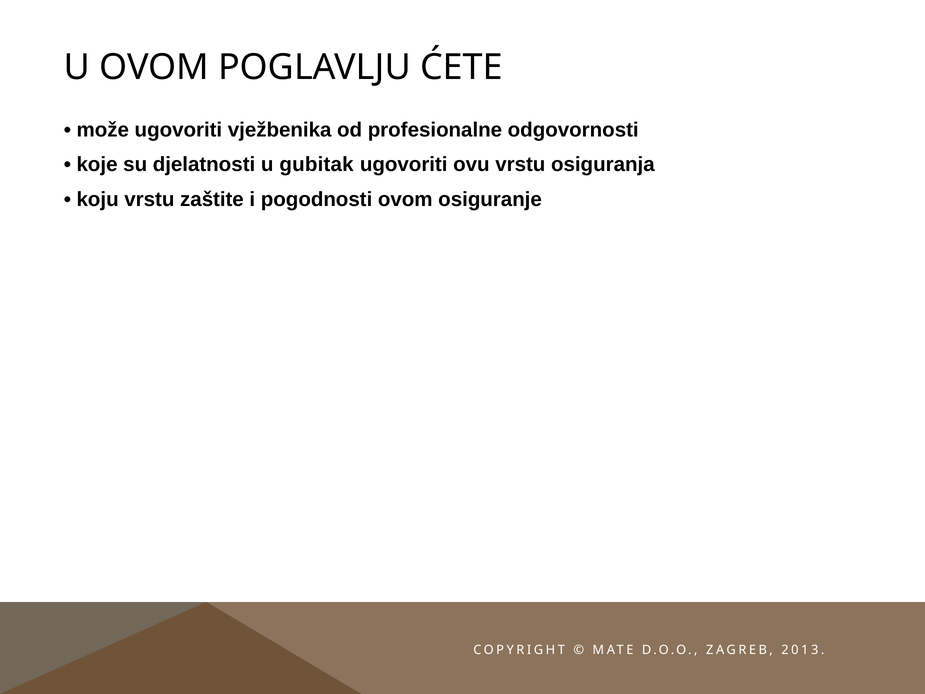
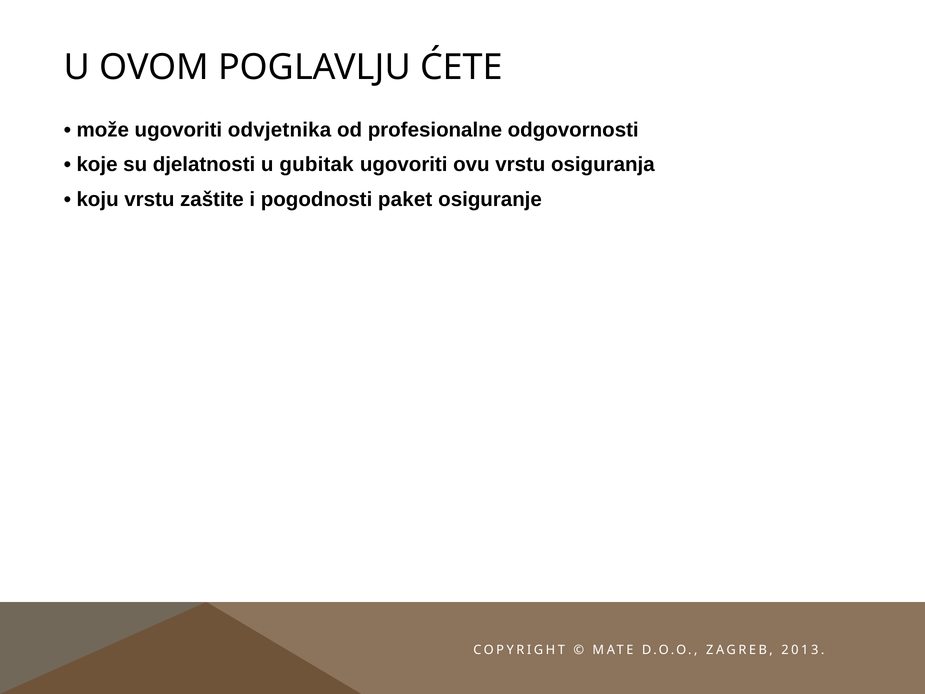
vježbenika: vježbenika -> odvjetnika
pogodnosti ovom: ovom -> paket
